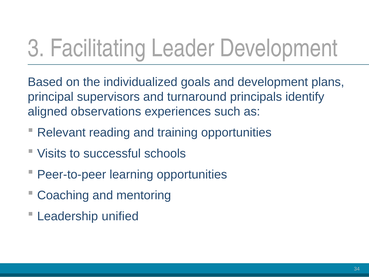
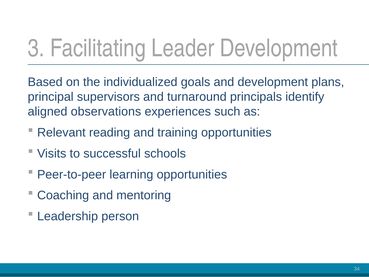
unified: unified -> person
